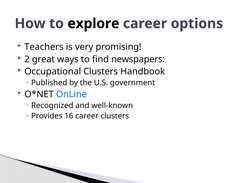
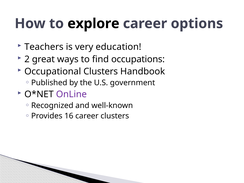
promising: promising -> education
newspapers: newspapers -> occupations
OnLine colour: blue -> purple
